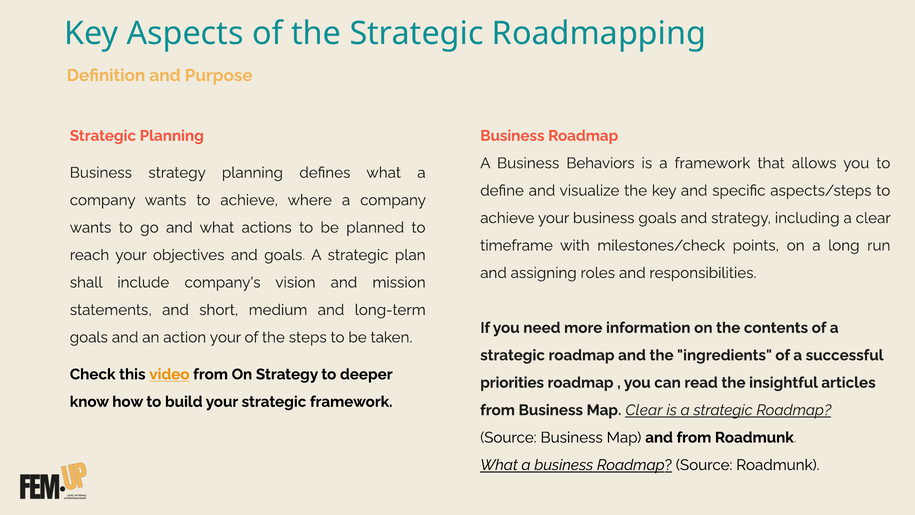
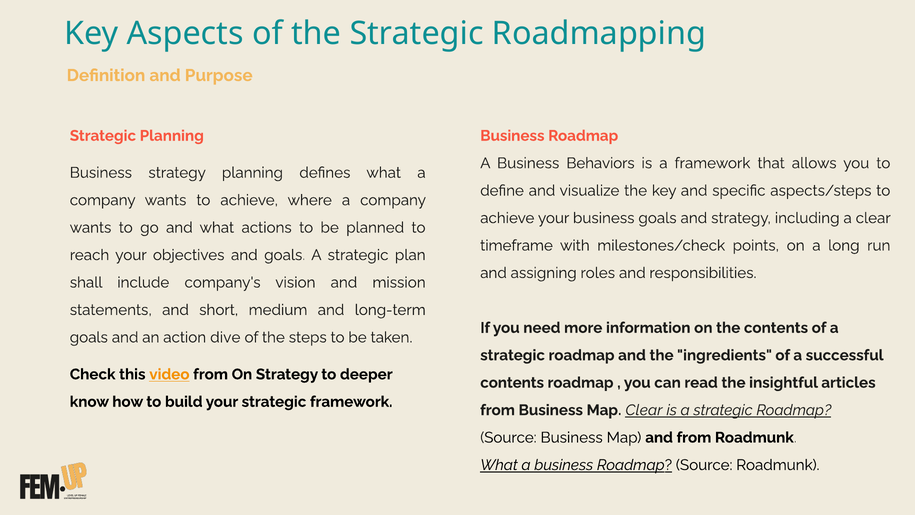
action your: your -> dive
priorities at (512, 382): priorities -> contents
